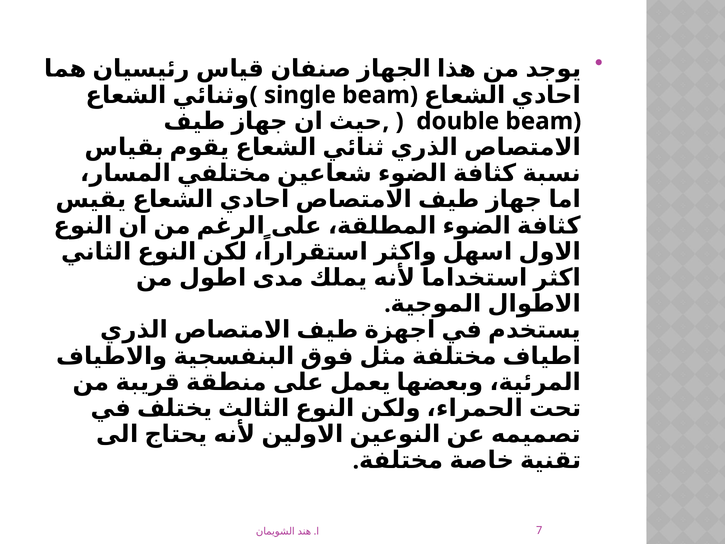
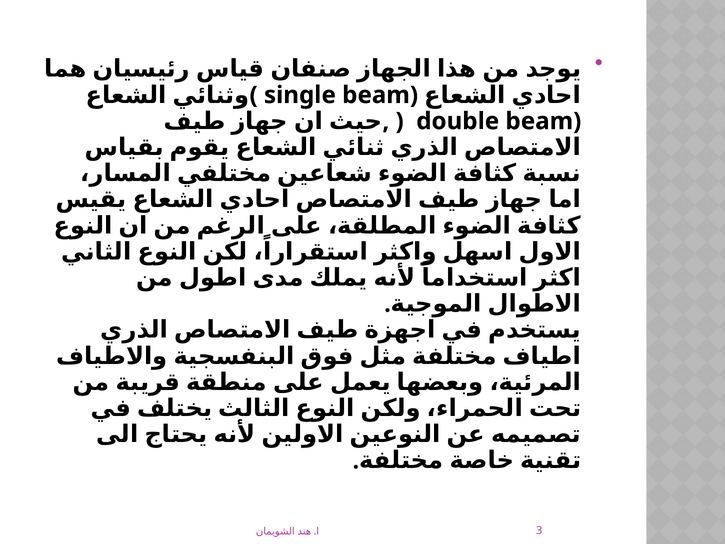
7: 7 -> 3
